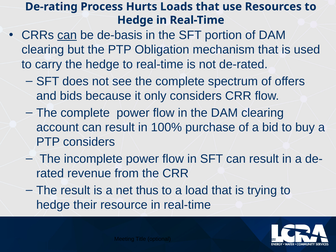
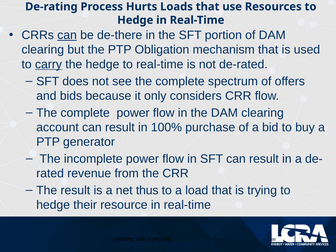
de-basis: de-basis -> de-there
carry underline: none -> present
PTP considers: considers -> generator
